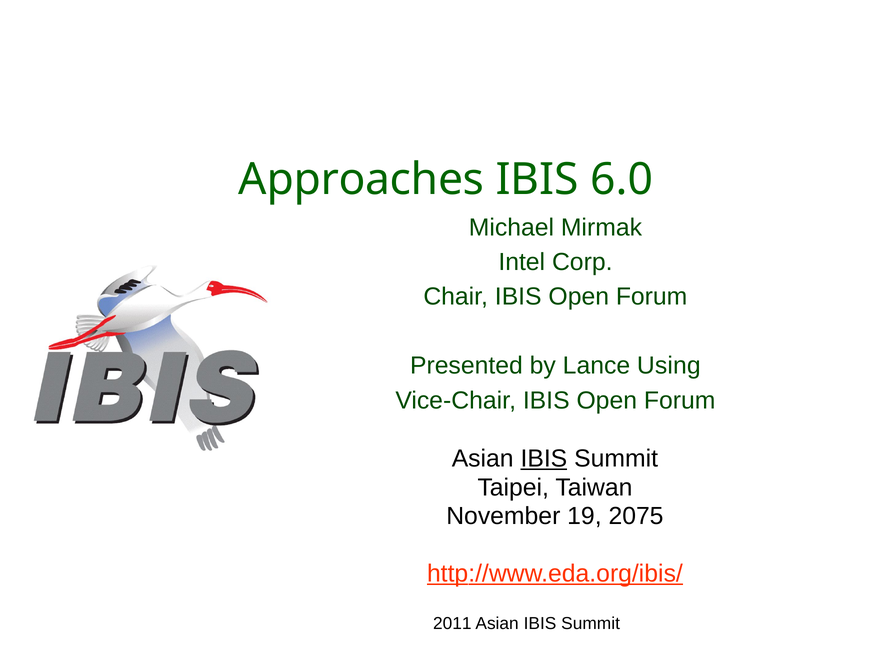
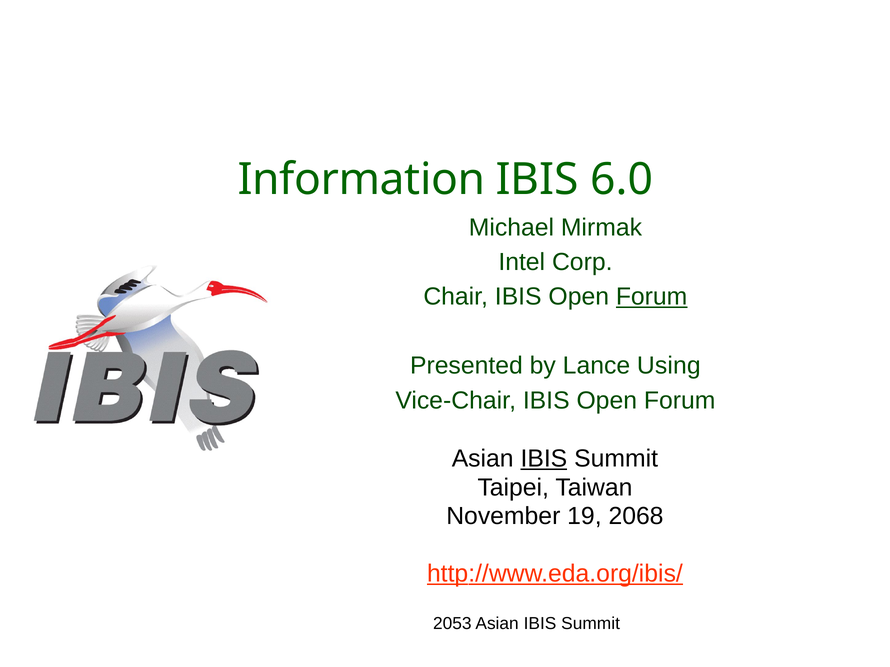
Approaches: Approaches -> Information
Forum at (652, 297) underline: none -> present
2075: 2075 -> 2068
2011: 2011 -> 2053
